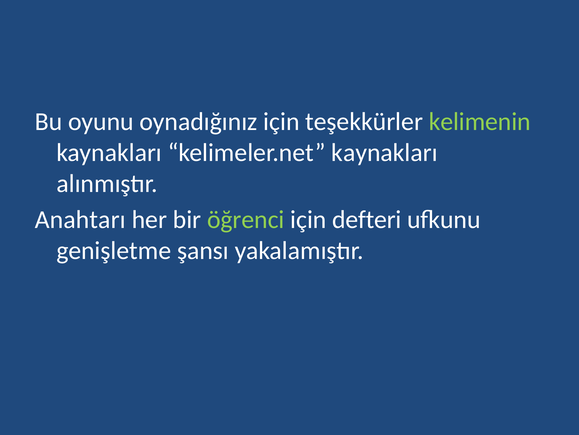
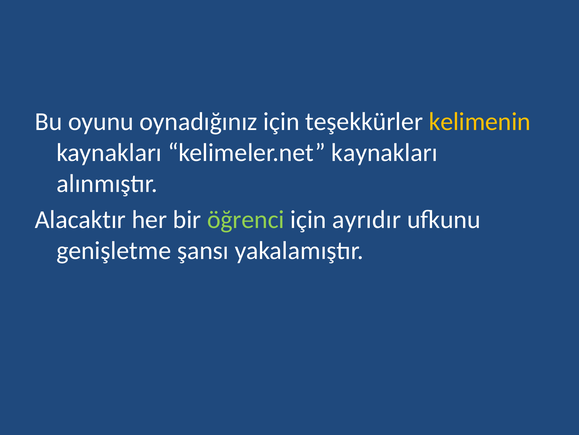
kelimenin colour: light green -> yellow
Anahtarı: Anahtarı -> Alacaktır
defteri: defteri -> ayrıdır
